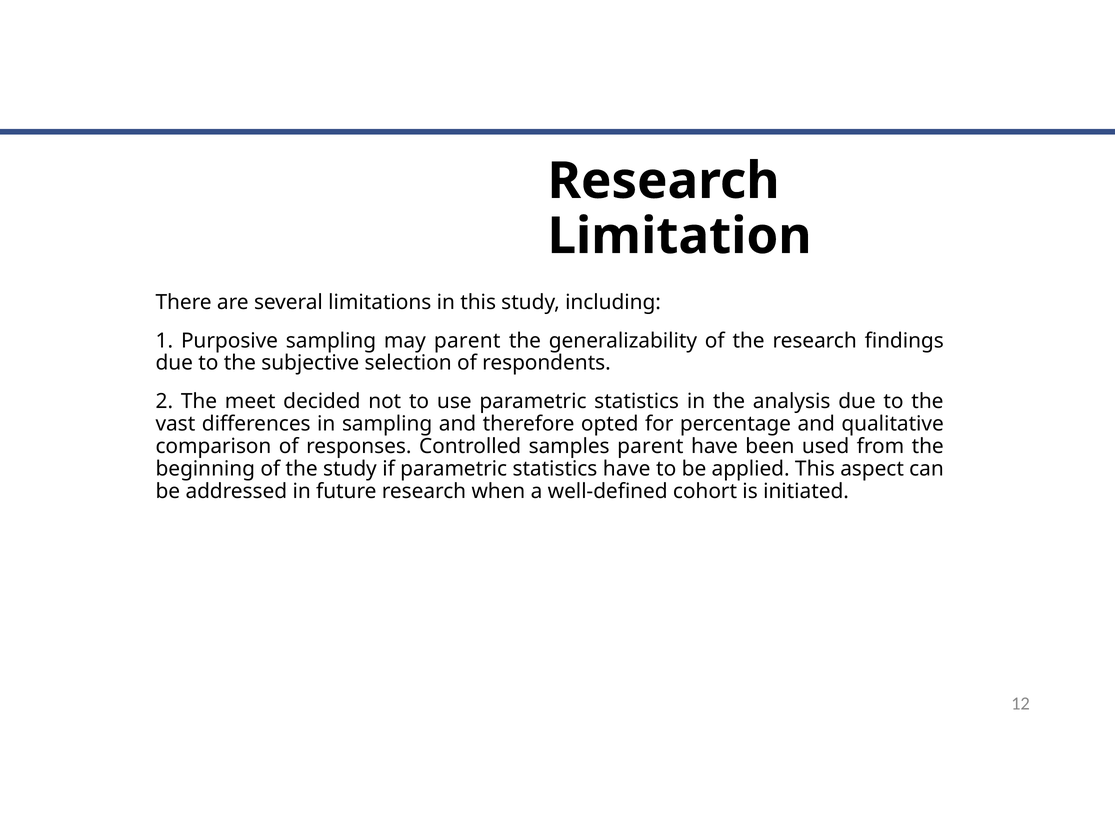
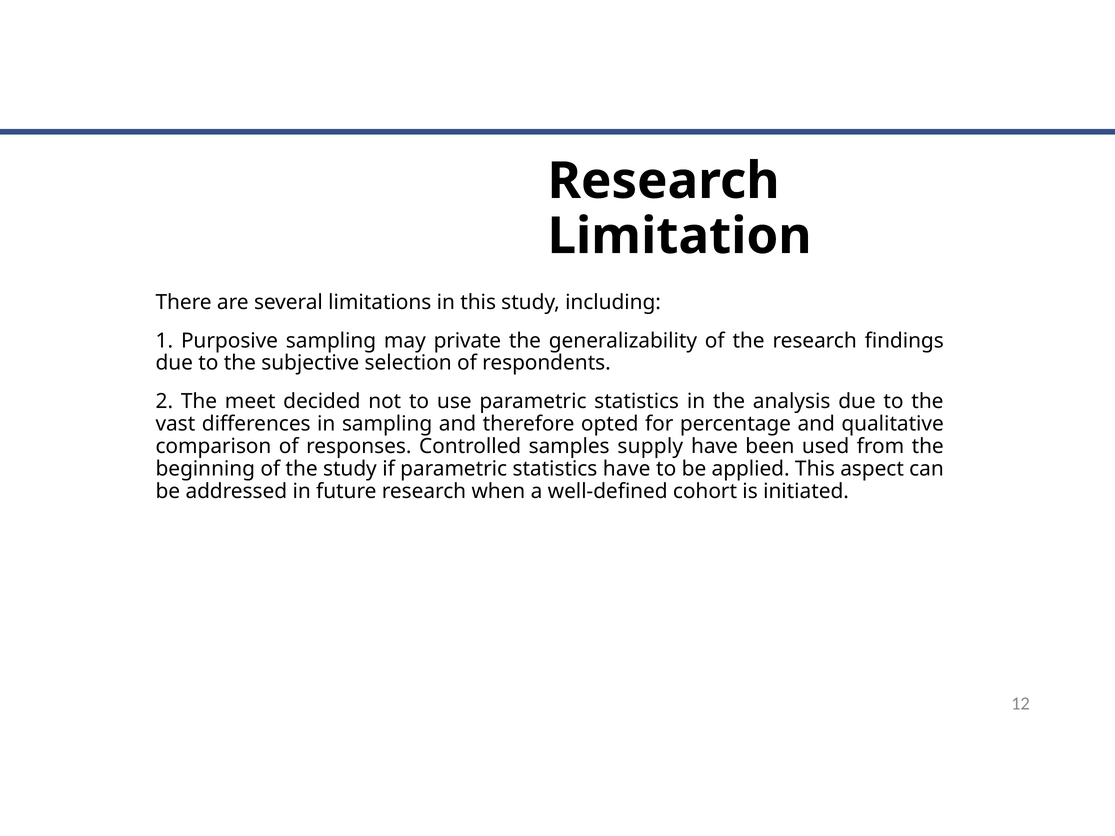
may parent: parent -> private
samples parent: parent -> supply
